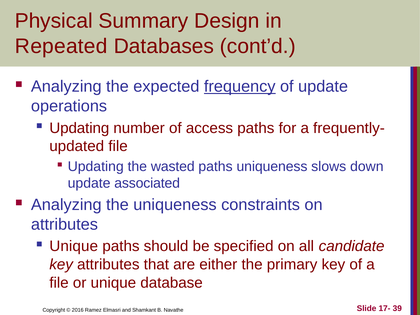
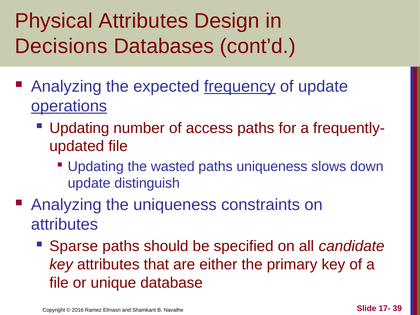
Physical Summary: Summary -> Attributes
Repeated: Repeated -> Decisions
operations underline: none -> present
associated: associated -> distinguish
Unique at (74, 246): Unique -> Sparse
